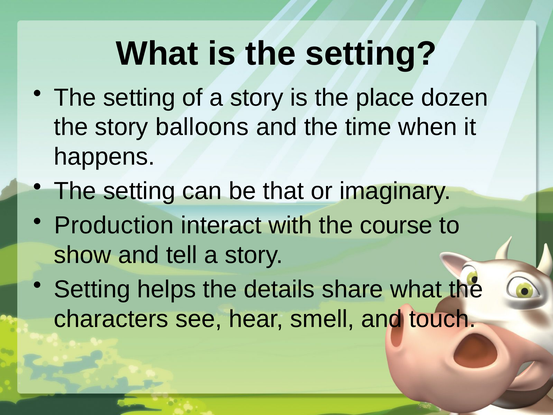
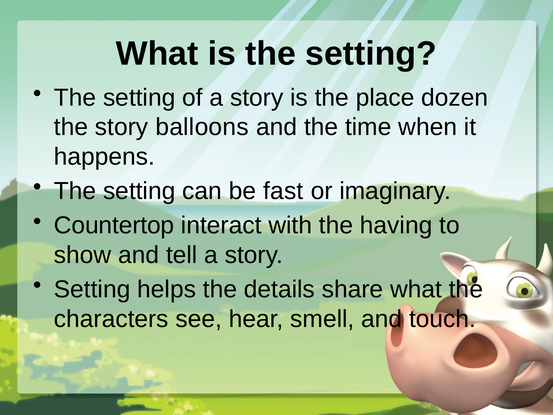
that: that -> fast
Production: Production -> Countertop
course: course -> having
